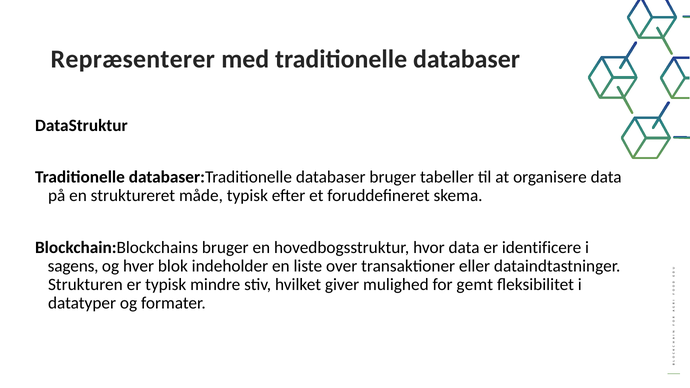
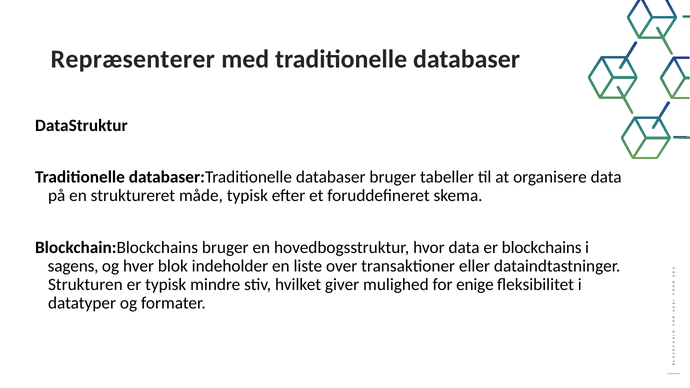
identificere: identificere -> blockchains
gemt: gemt -> enige
